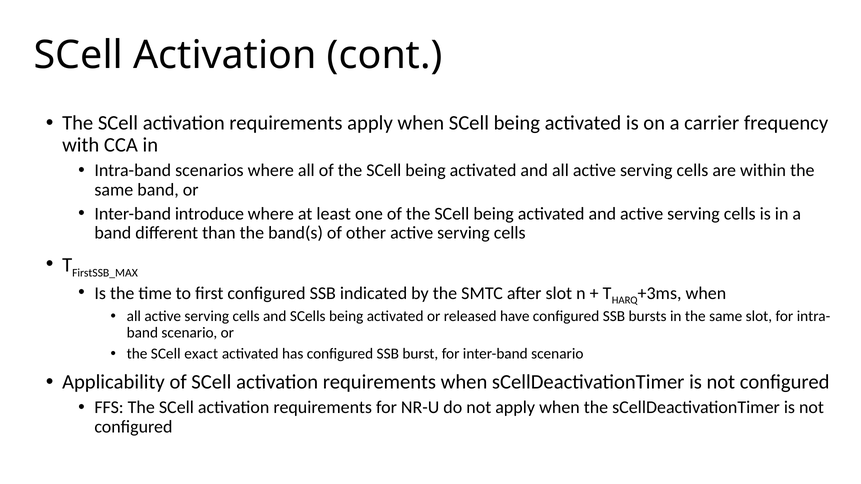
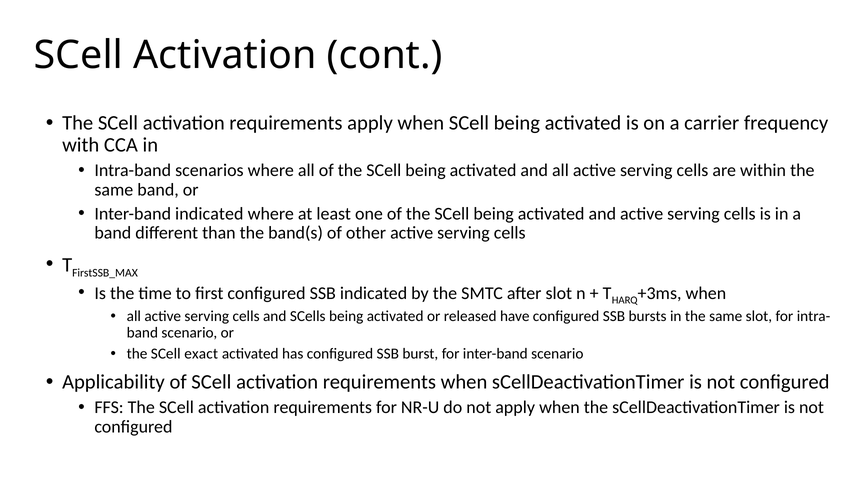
Inter-band introduce: introduce -> indicated
